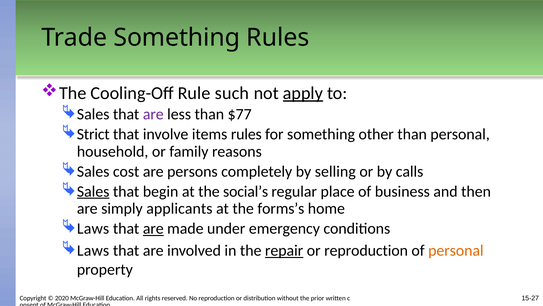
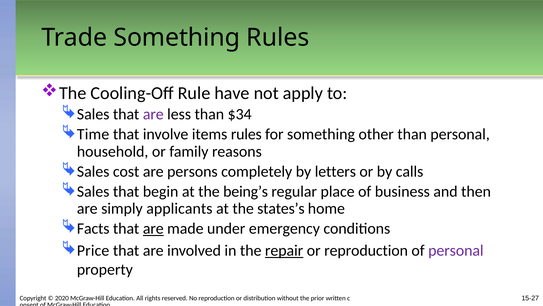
such: such -> have
apply underline: present -> none
$77: $77 -> $34
Strict: Strict -> Time
selling: selling -> letters
Sales at (93, 191) underline: present -> none
social’s: social’s -> being’s
forms’s: forms’s -> states’s
Laws at (93, 228): Laws -> Facts
Laws at (93, 250): Laws -> Price
personal at (456, 250) colour: orange -> purple
